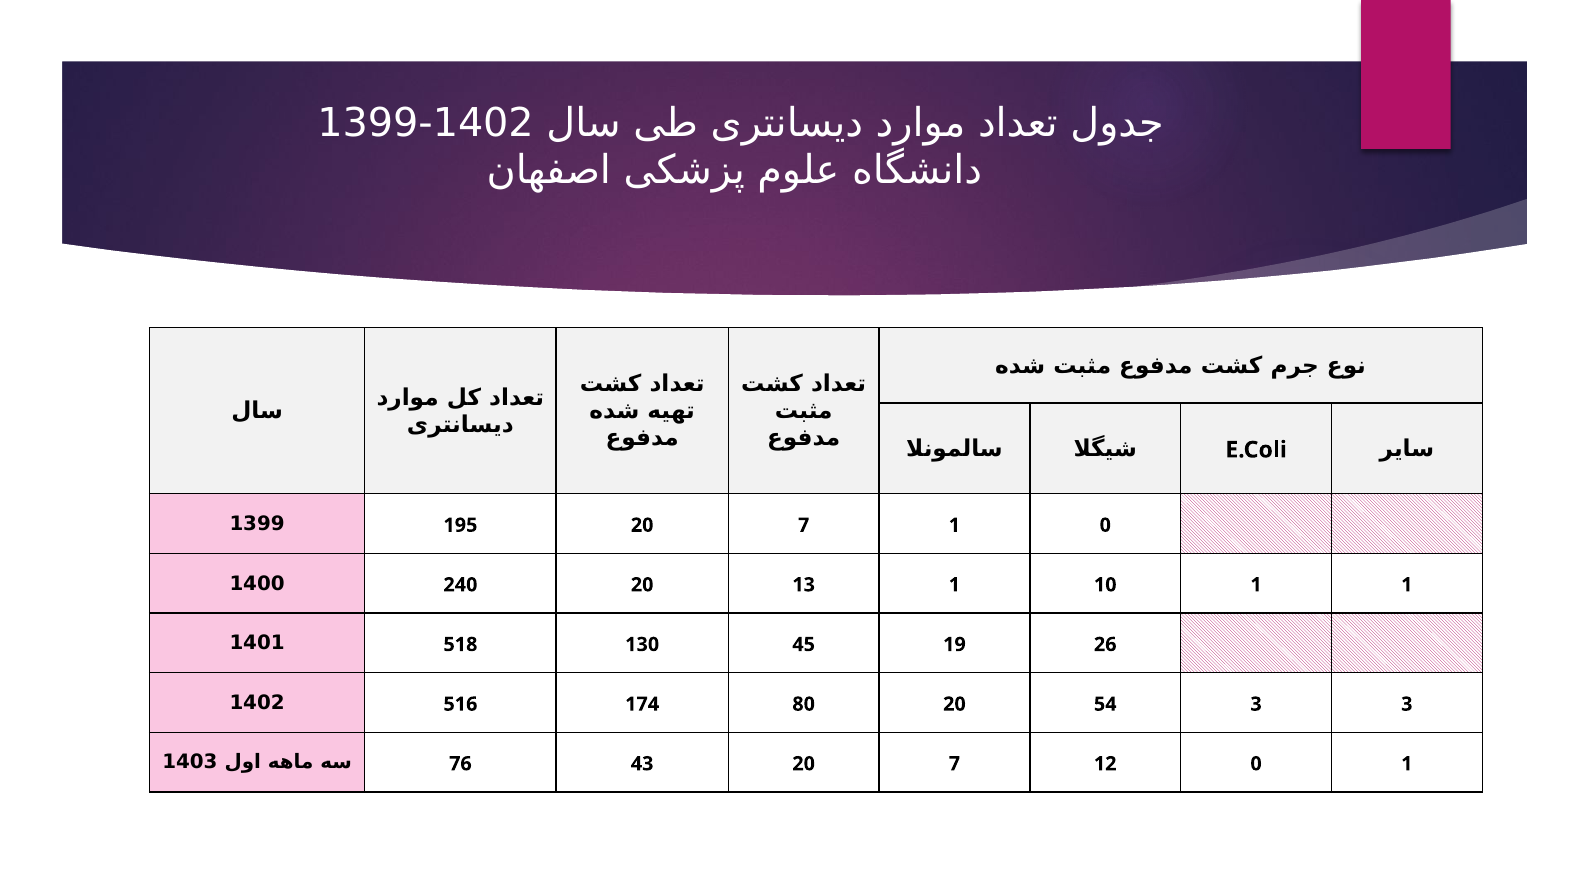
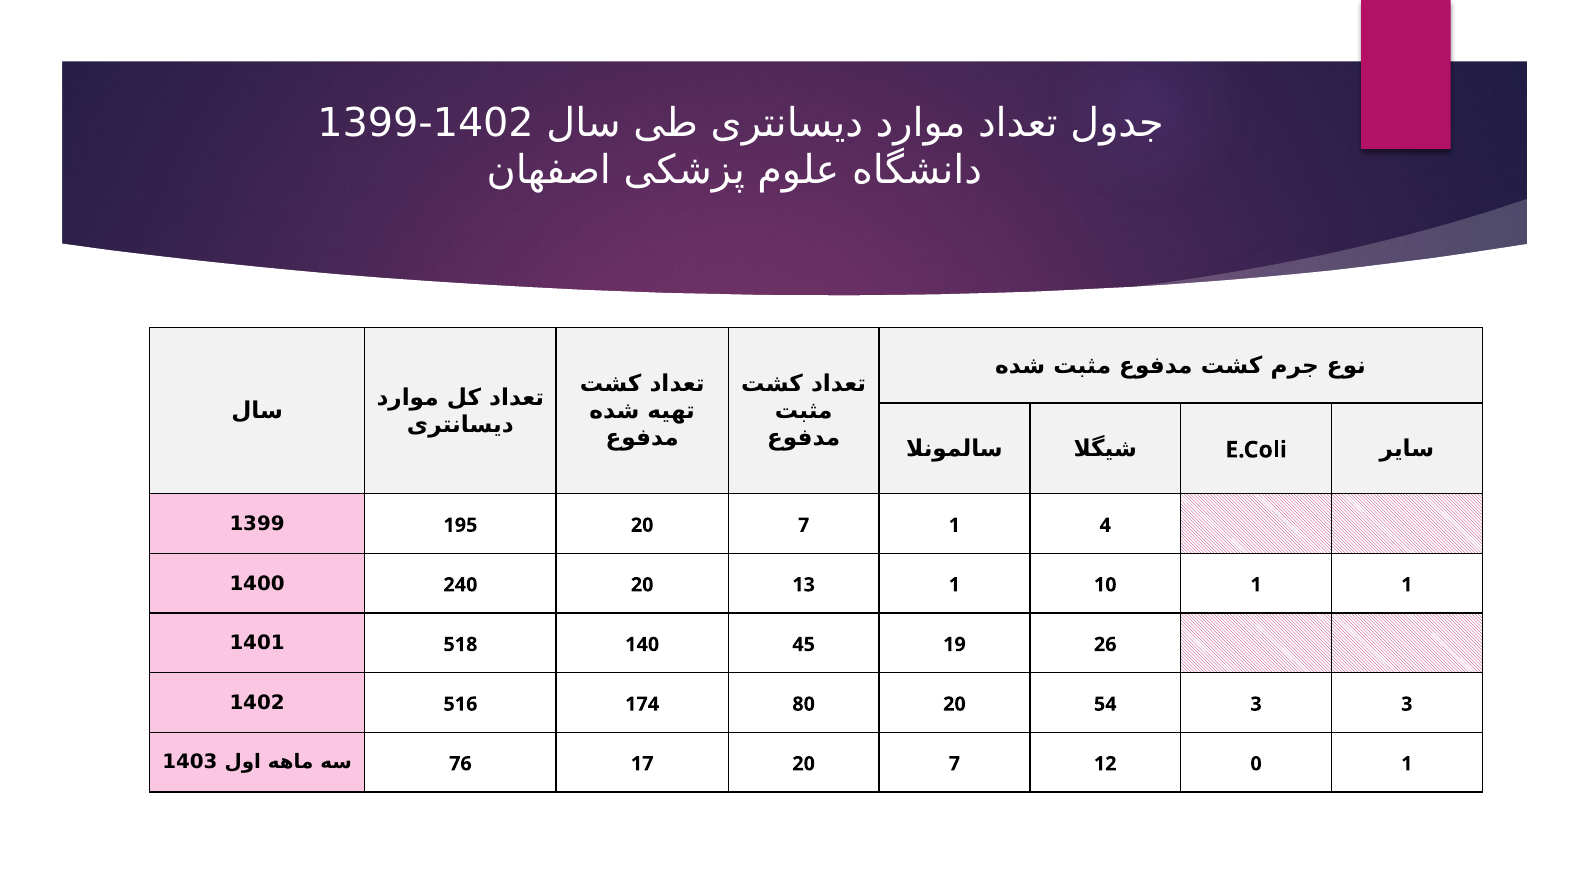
1 0: 0 -> 4
130: 130 -> 140
43: 43 -> 17
